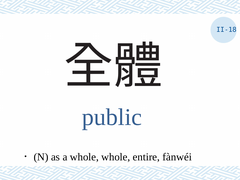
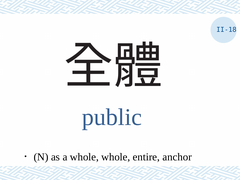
fànwéi: fànwéi -> anchor
